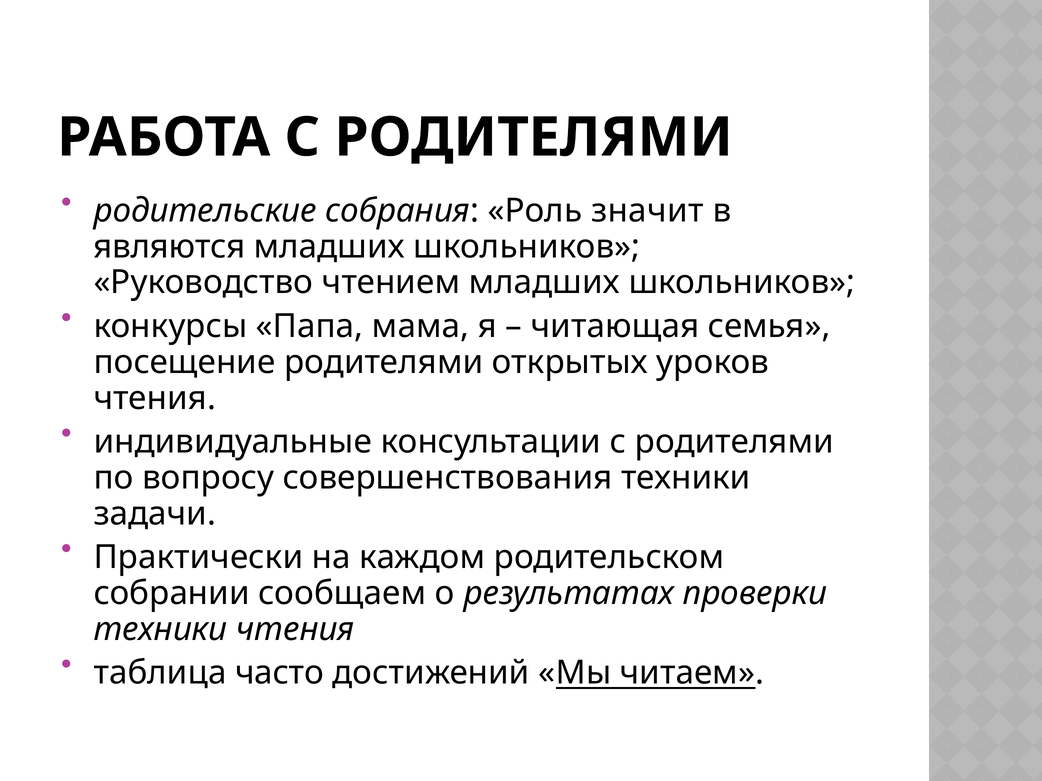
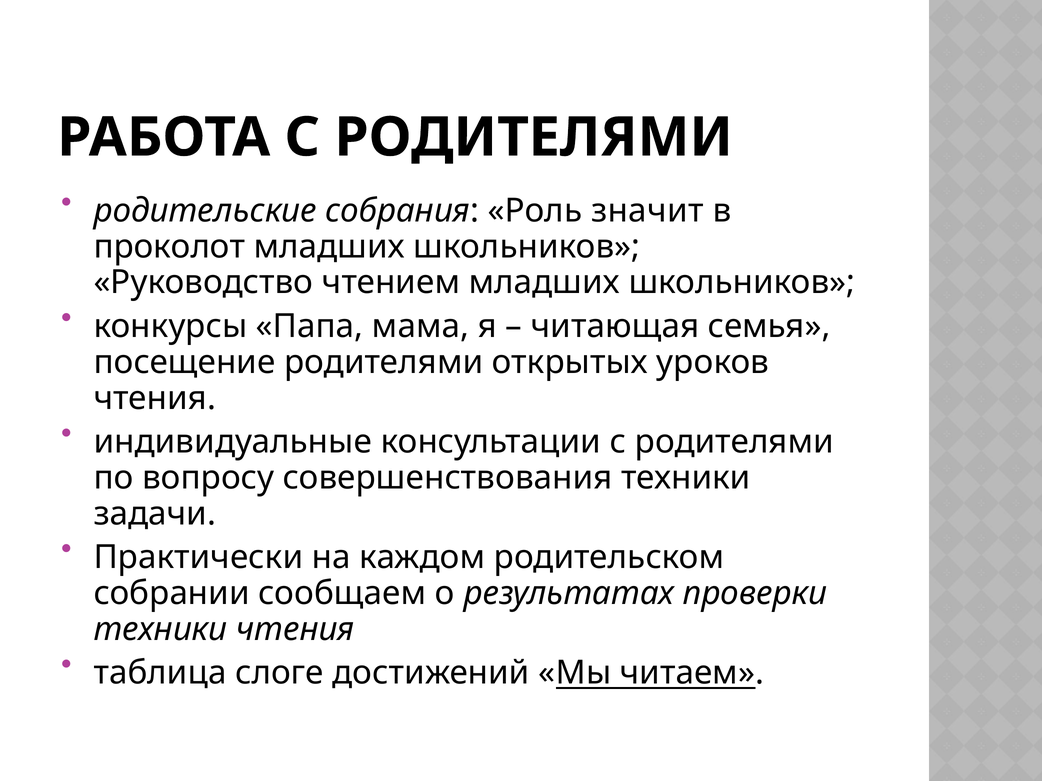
являются: являются -> проколот
часто: часто -> слоге
